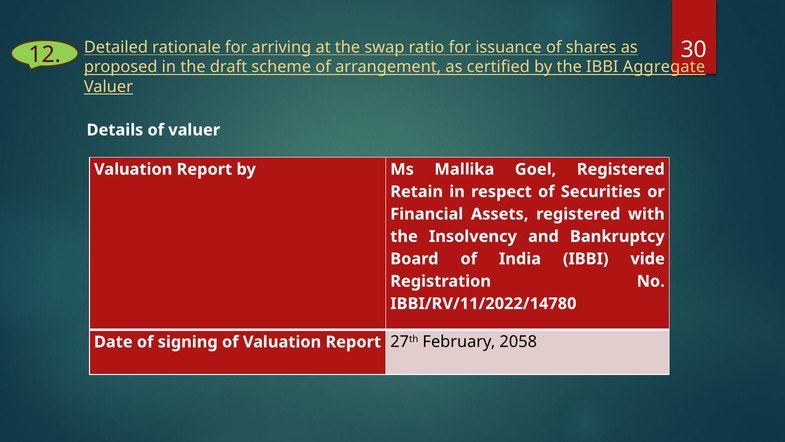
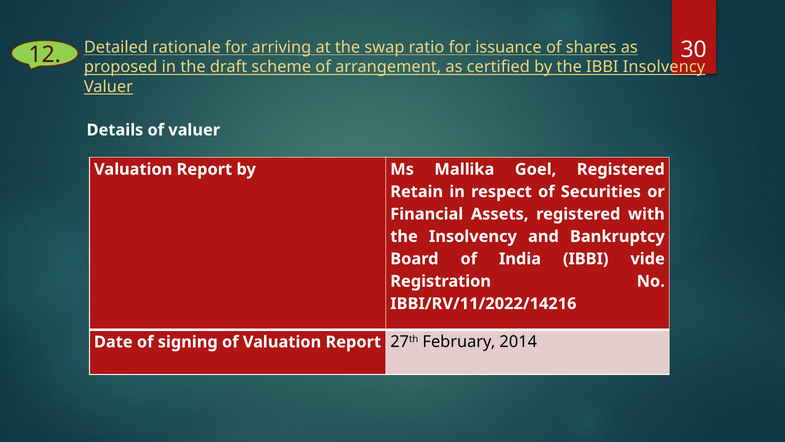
IBBI Aggregate: Aggregate -> Insolvency
IBBI/RV/11/2022/14780: IBBI/RV/11/2022/14780 -> IBBI/RV/11/2022/14216
2058: 2058 -> 2014
